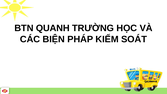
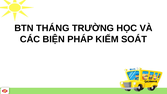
QUANH: QUANH -> THÁNG
